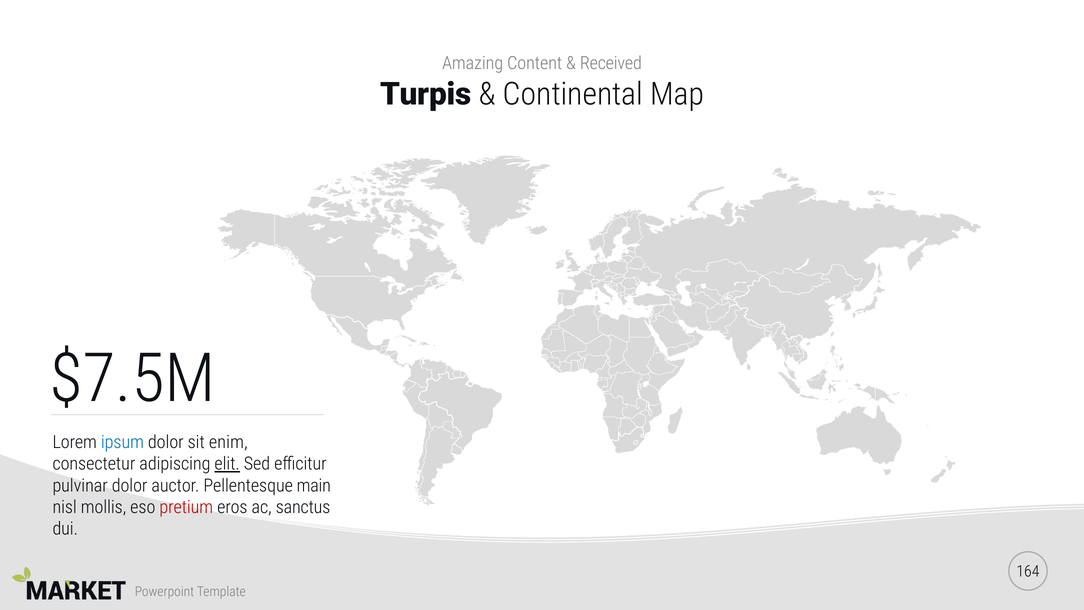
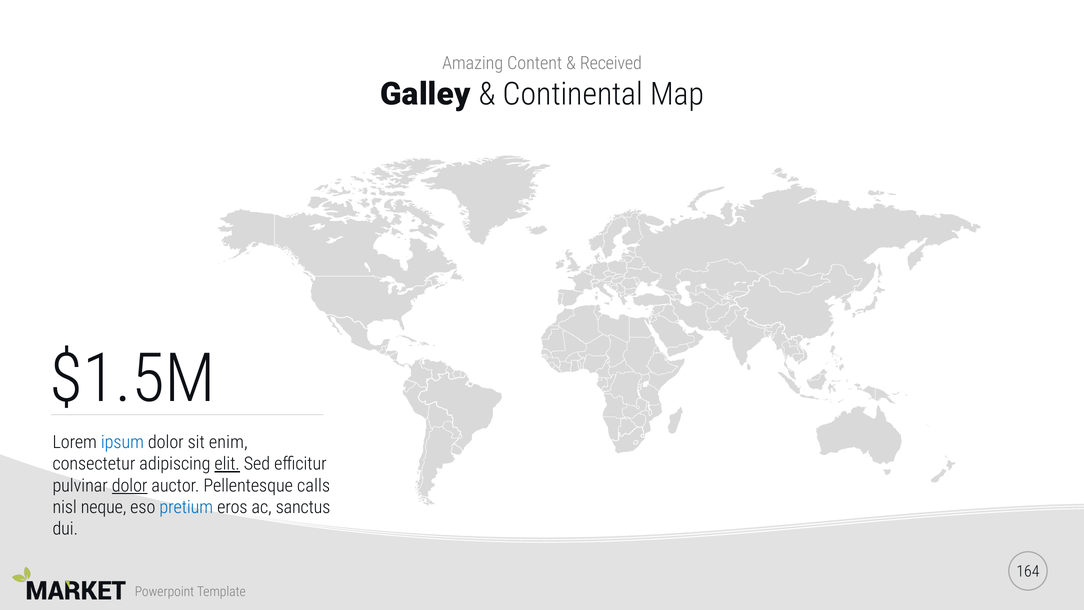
Turpis: Turpis -> Galley
$7.5M: $7.5M -> $1.5M
dolor at (130, 485) underline: none -> present
main: main -> calls
mollis: mollis -> neque
pretium colour: red -> blue
